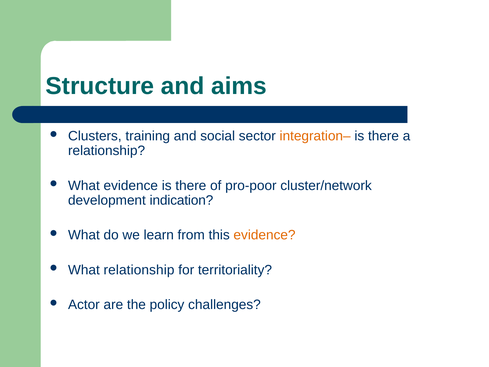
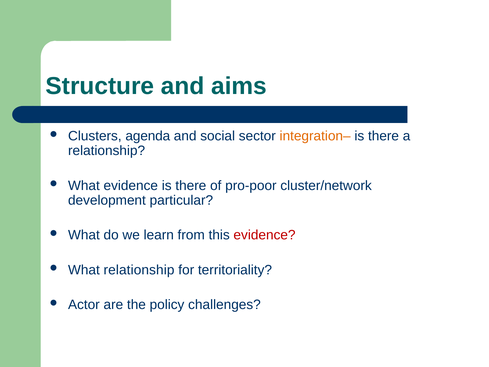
training: training -> agenda
indication: indication -> particular
evidence at (265, 235) colour: orange -> red
